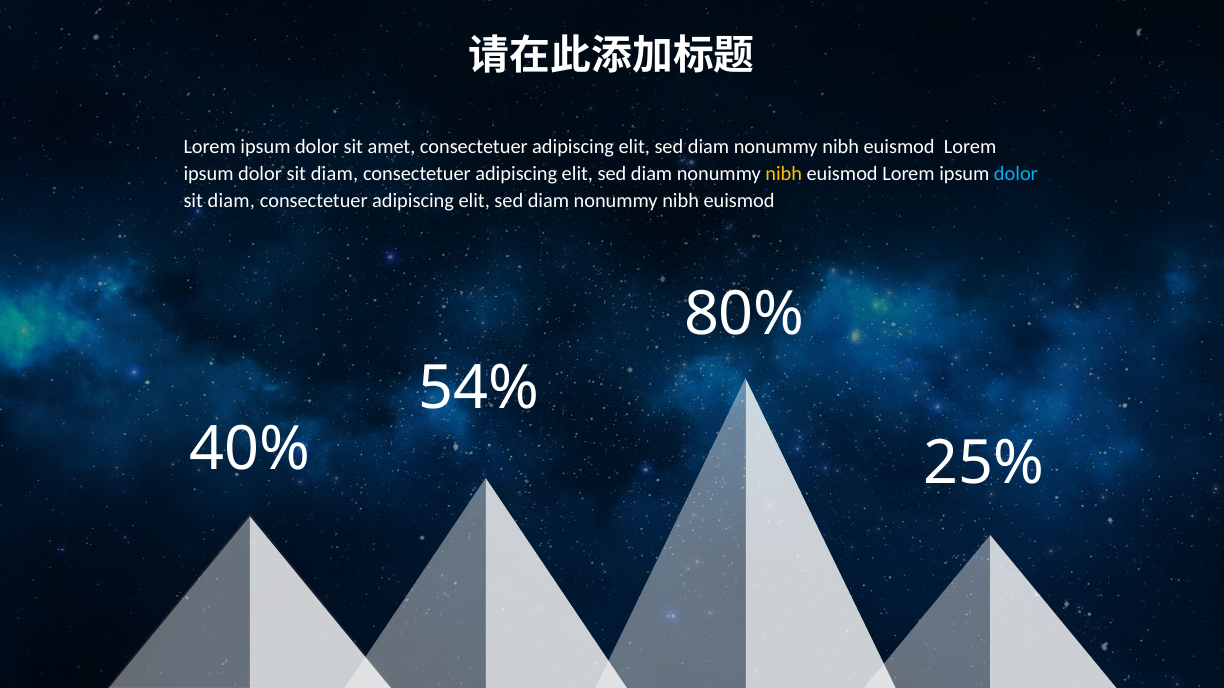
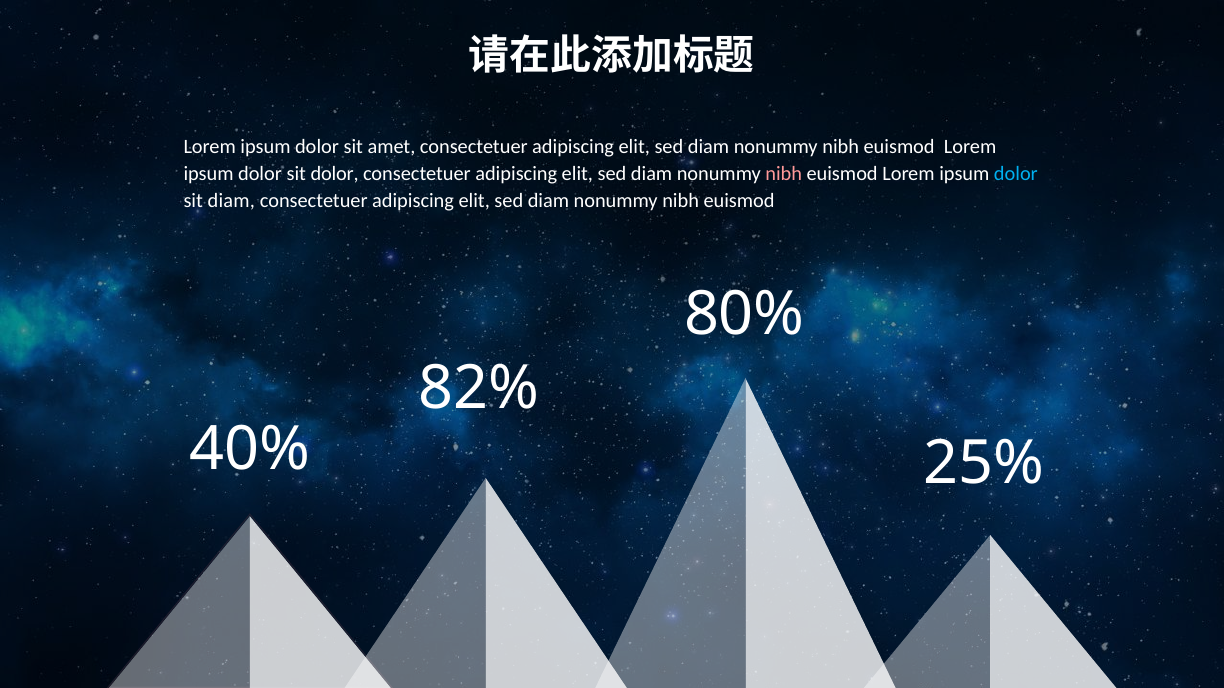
diam at (334, 174): diam -> dolor
nibh at (784, 174) colour: yellow -> pink
54%: 54% -> 82%
